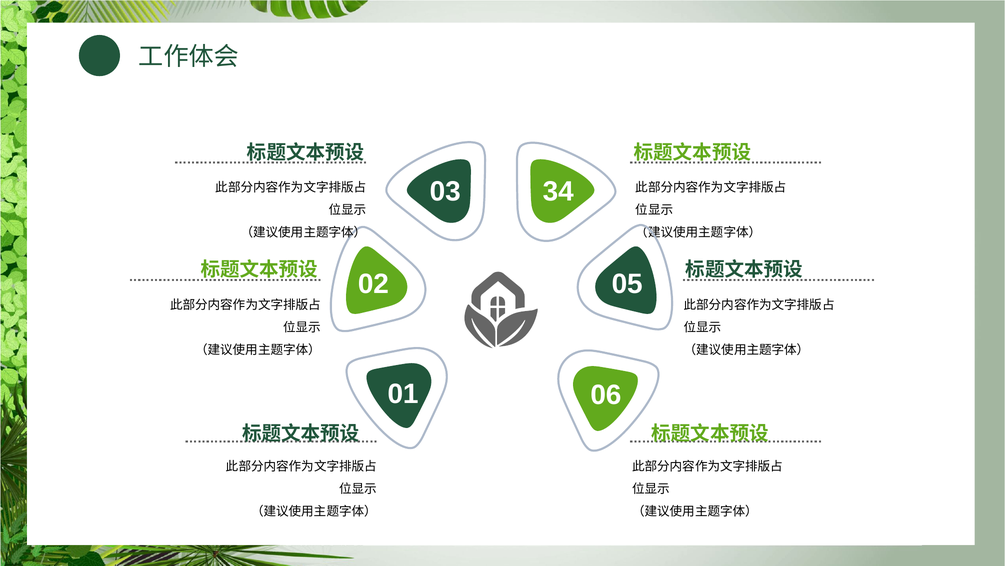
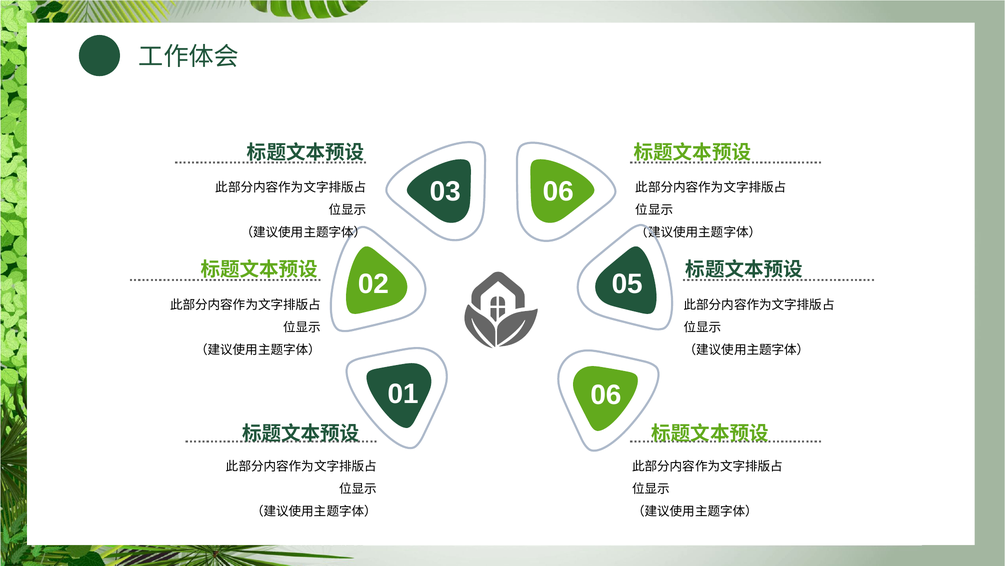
03 34: 34 -> 06
